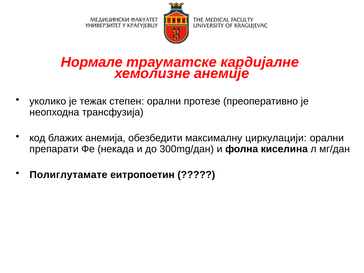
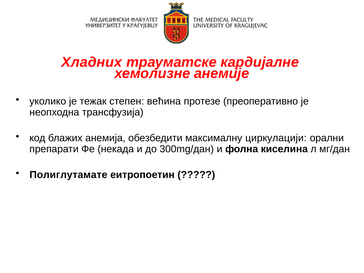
Нормале: Нормале -> Хладних
степен орални: орални -> већина
